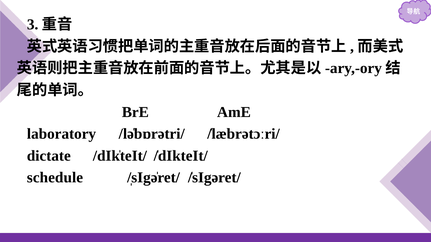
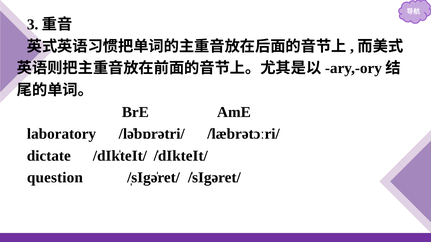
schedule: schedule -> question
